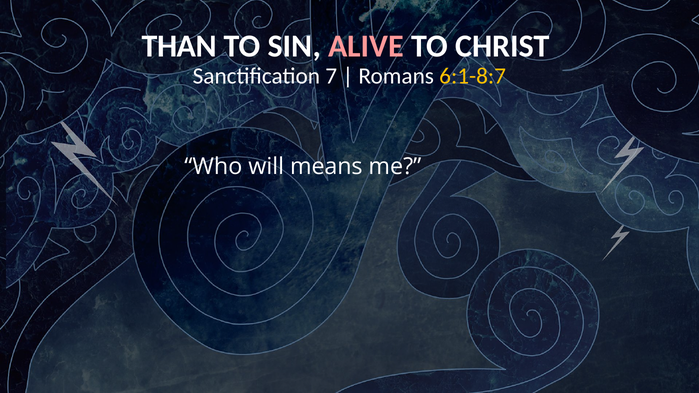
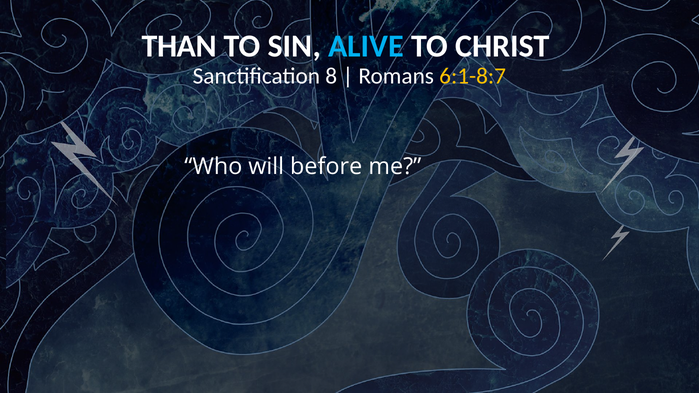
ALIVE colour: pink -> light blue
7: 7 -> 8
means: means -> before
